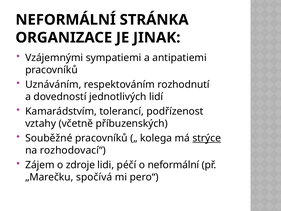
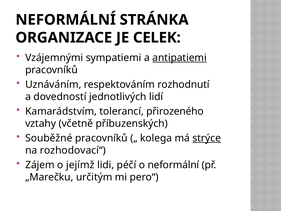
JINAK: JINAK -> CELEK
antipatiemi underline: none -> present
podřízenost: podřízenost -> přirozeného
zdroje: zdroje -> jejímž
spočívá: spočívá -> určitým
